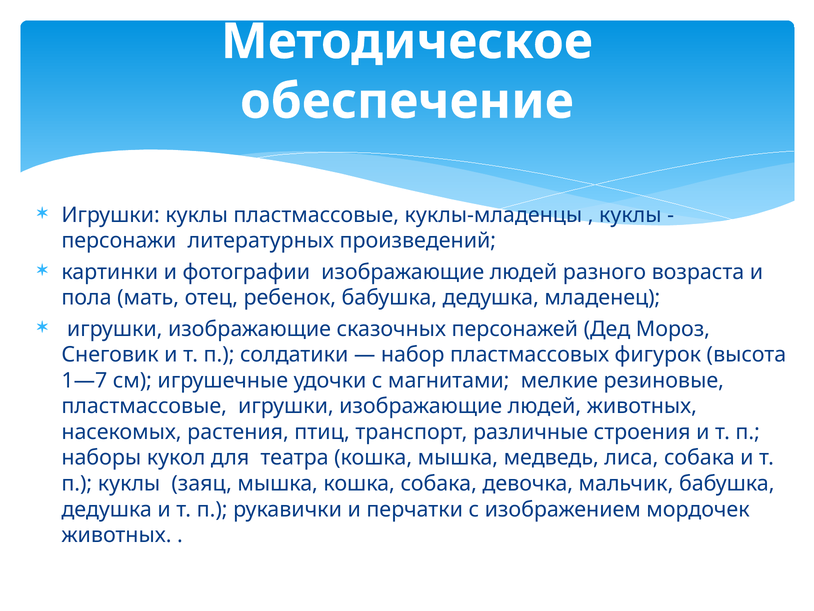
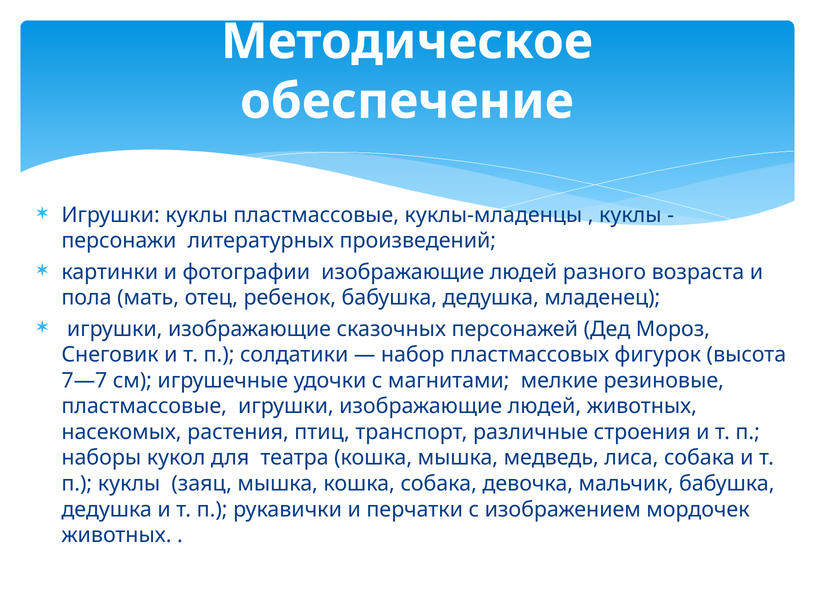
1—7: 1—7 -> 7—7
